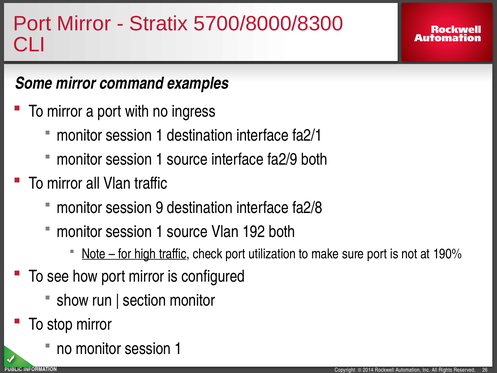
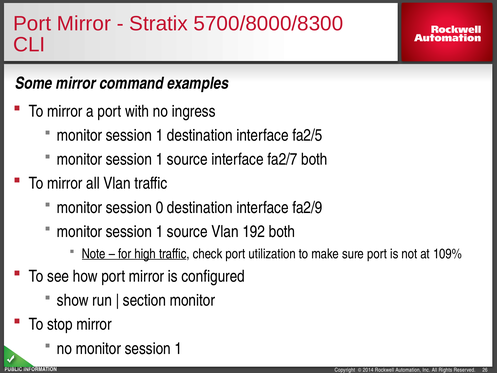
fa2/1: fa2/1 -> fa2/5
fa2/9: fa2/9 -> fa2/7
9: 9 -> 0
fa2/8: fa2/8 -> fa2/9
190%: 190% -> 109%
